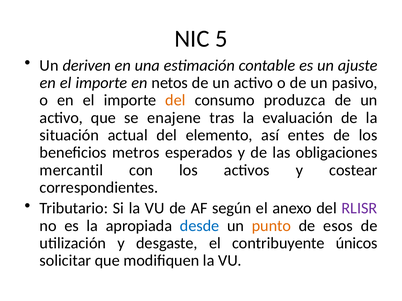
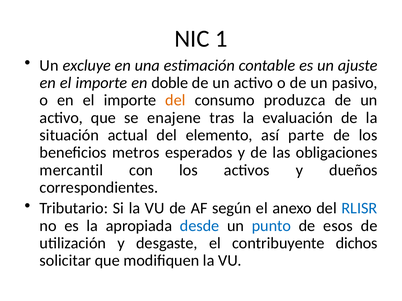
5: 5 -> 1
deriven: deriven -> excluye
netos: netos -> doble
entes: entes -> parte
costear: costear -> dueños
RLISR colour: purple -> blue
punto colour: orange -> blue
únicos: únicos -> dichos
